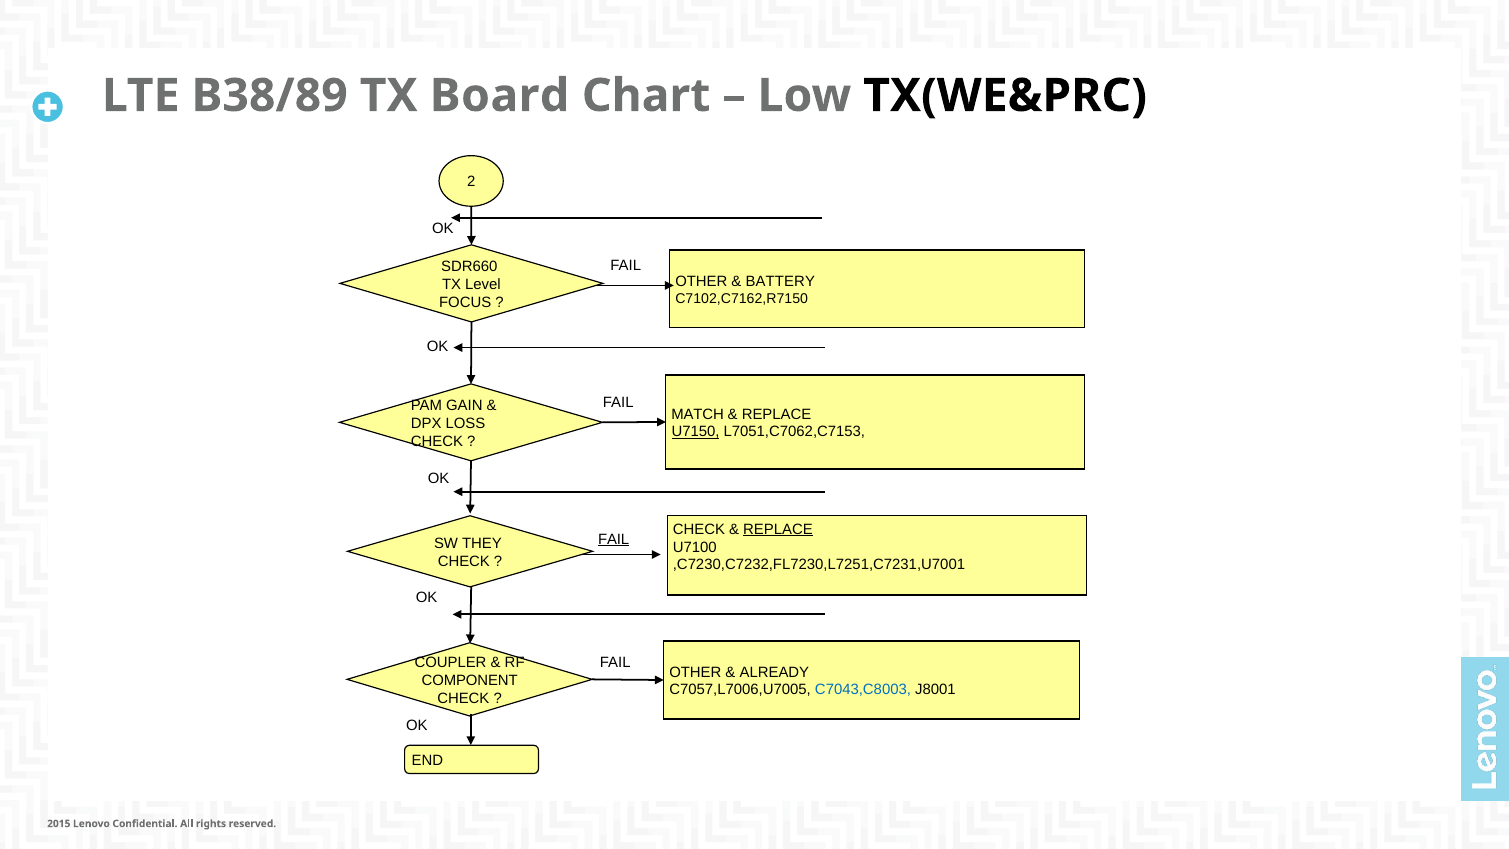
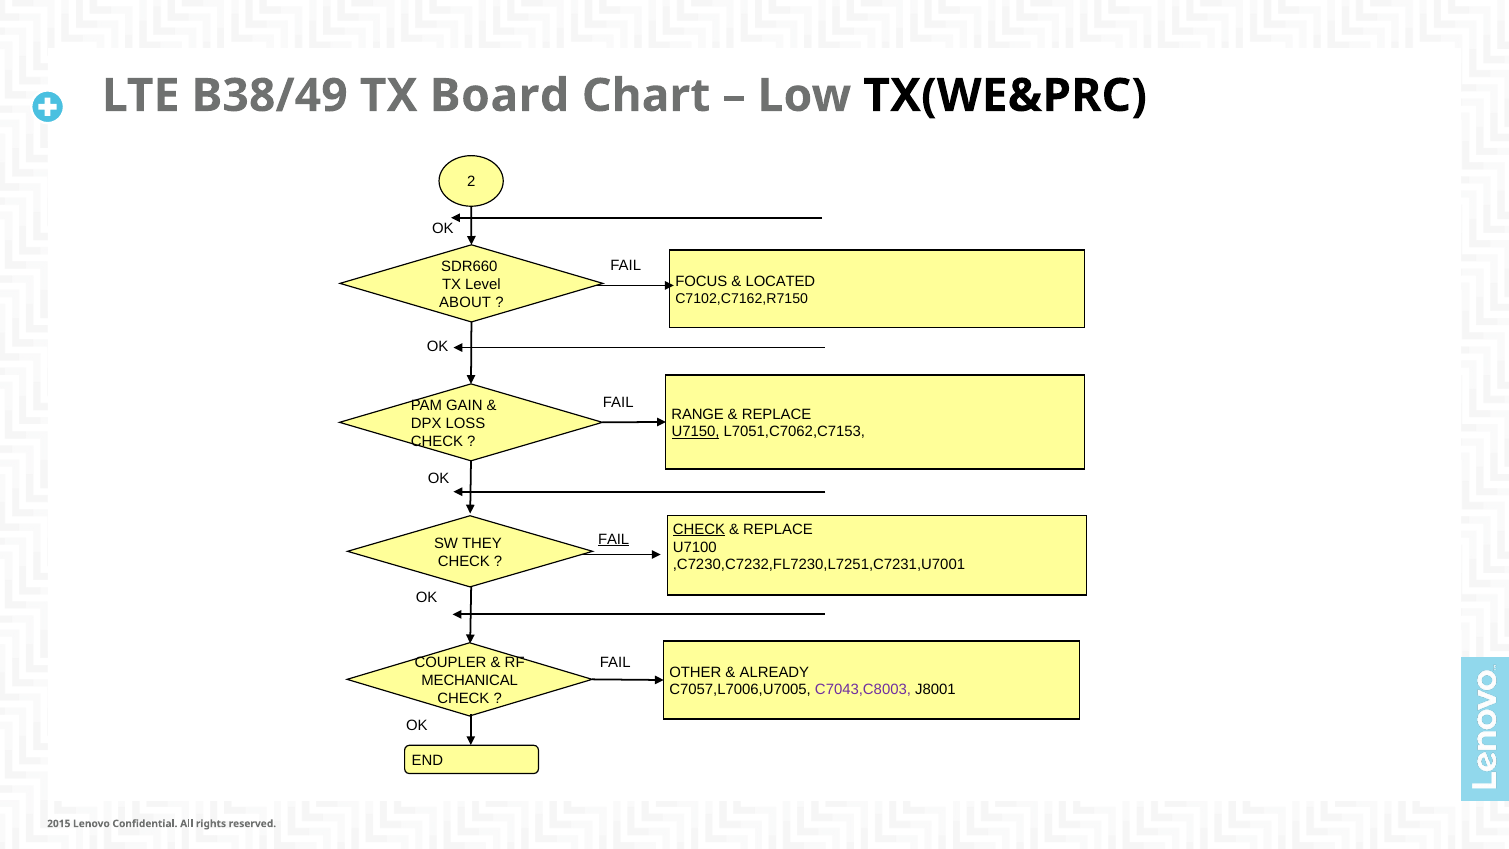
B38/89: B38/89 -> B38/49
OTHER at (701, 281): OTHER -> FOCUS
BATTERY: BATTERY -> LOCATED
FOCUS: FOCUS -> ABOUT
MATCH: MATCH -> RANGE
CHECK at (699, 529) underline: none -> present
REPLACE at (778, 529) underline: present -> none
COMPONENT: COMPONENT -> MECHANICAL
C7043,C8003 colour: blue -> purple
